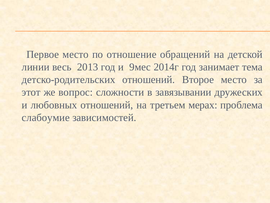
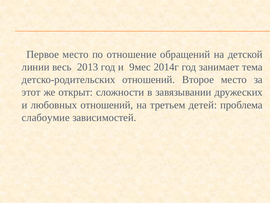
вопрос: вопрос -> открыт
мерах: мерах -> детей
